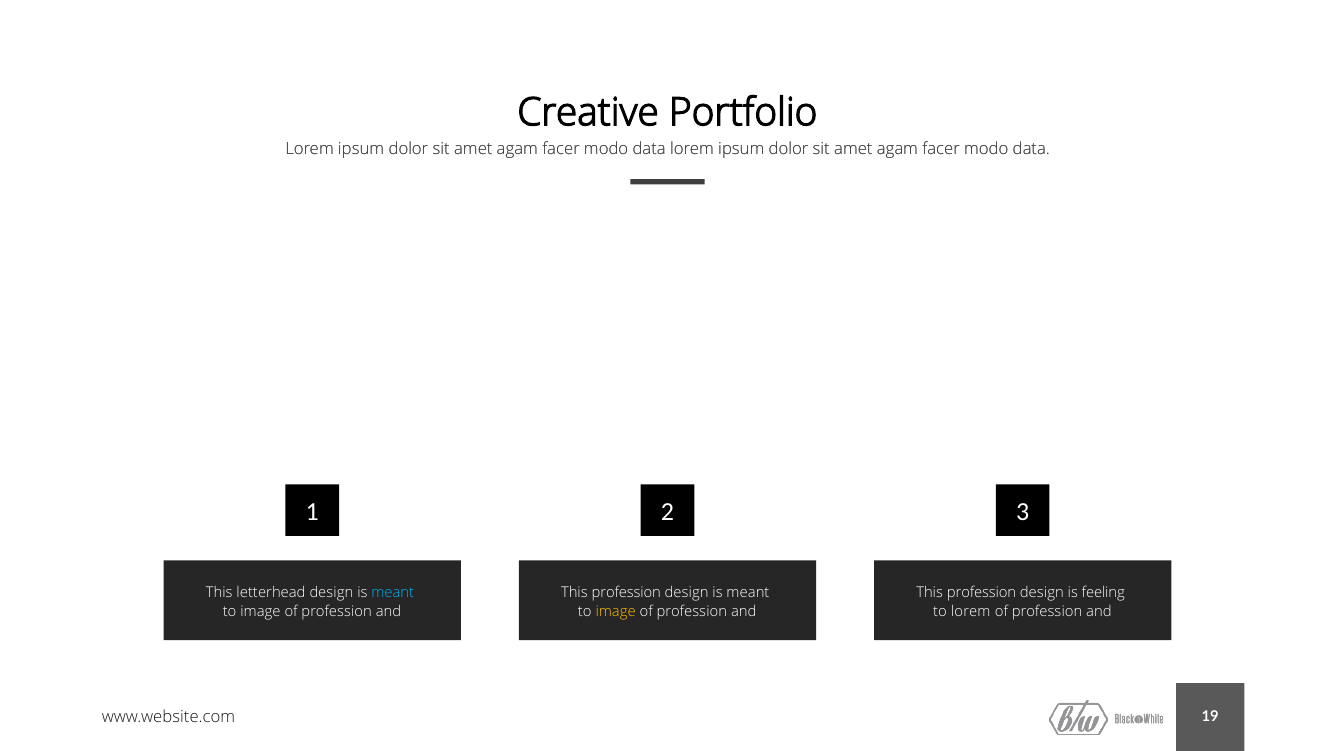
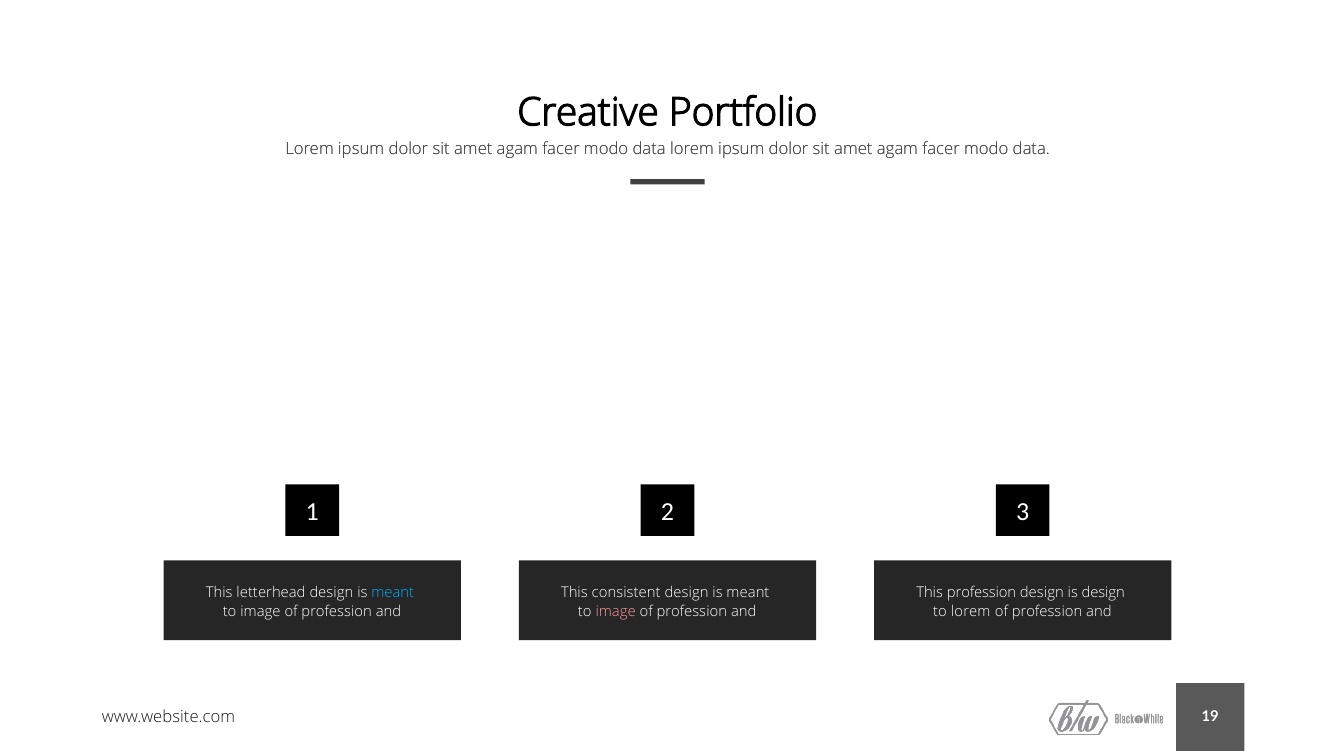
profession at (626, 592): profession -> consistent
is feeling: feeling -> design
image at (616, 612) colour: yellow -> pink
